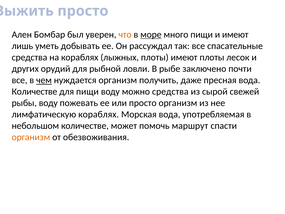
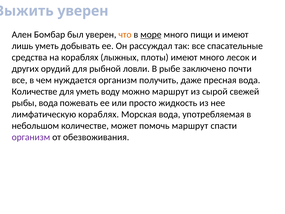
просто at (83, 11): просто -> уверен
имеют плоты: плоты -> много
чем underline: present -> none
для пищи: пищи -> уметь
можно средства: средства -> маршрут
рыбы воду: воду -> вода
просто организм: организм -> жидкость
организм at (31, 137) colour: orange -> purple
